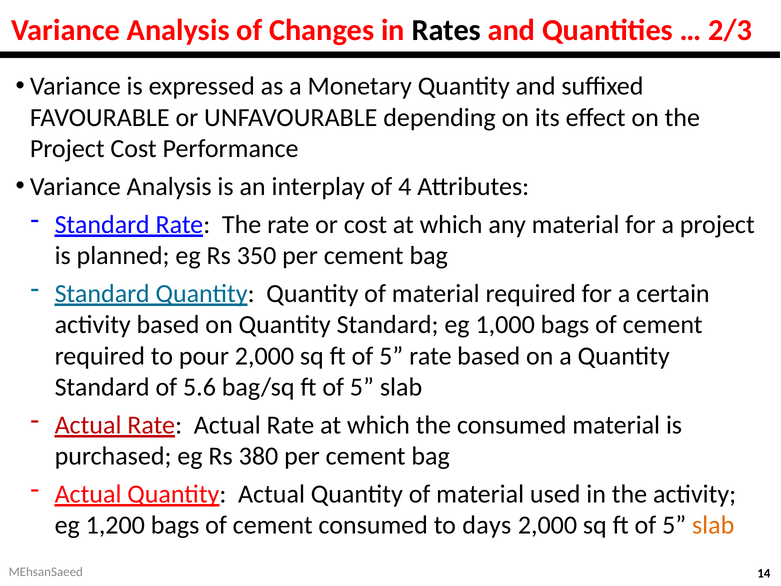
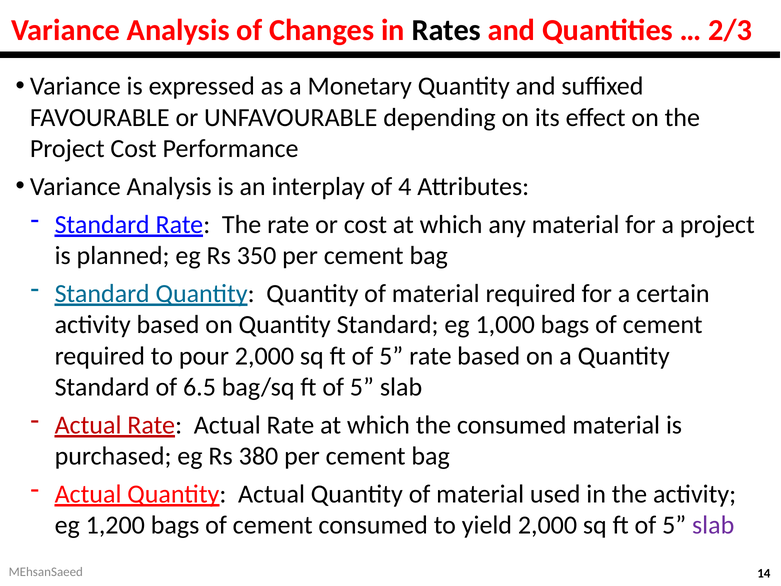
5.6: 5.6 -> 6.5
days: days -> yield
slab at (713, 525) colour: orange -> purple
